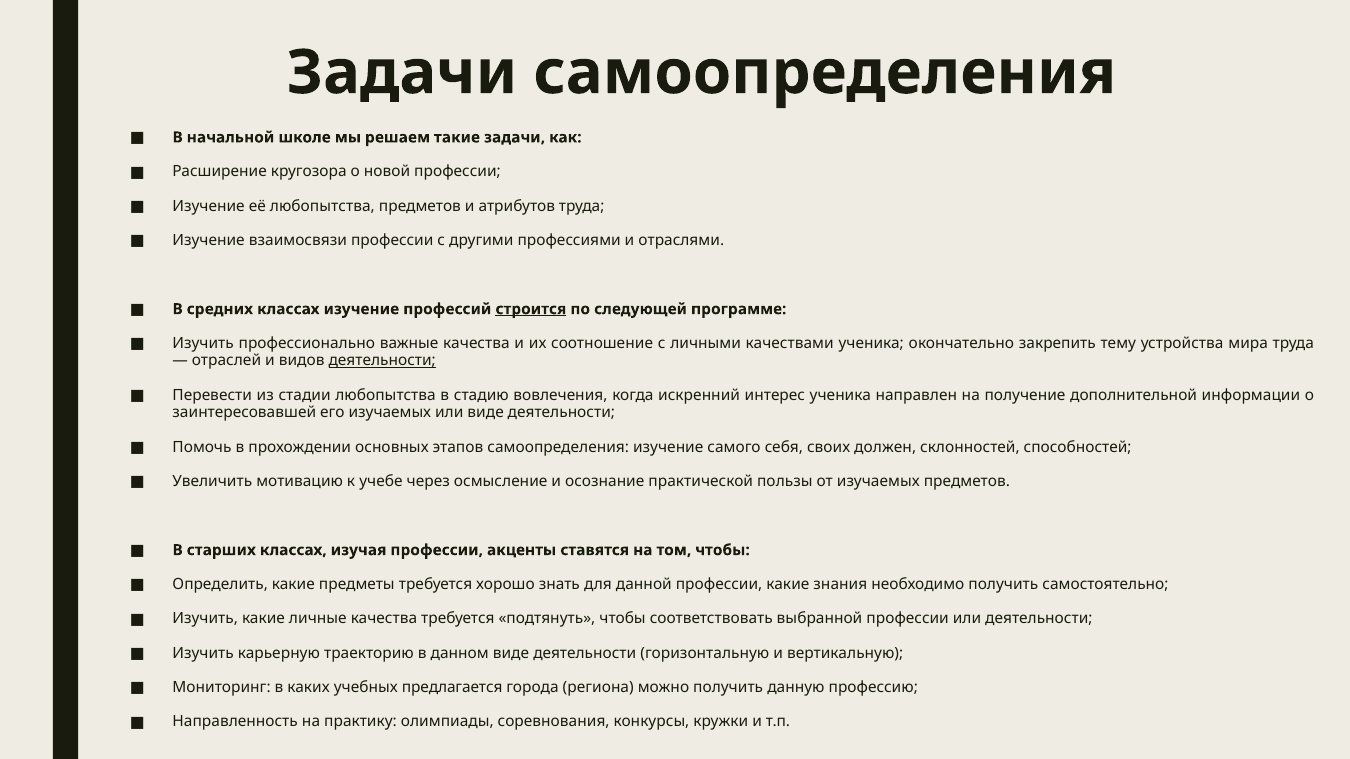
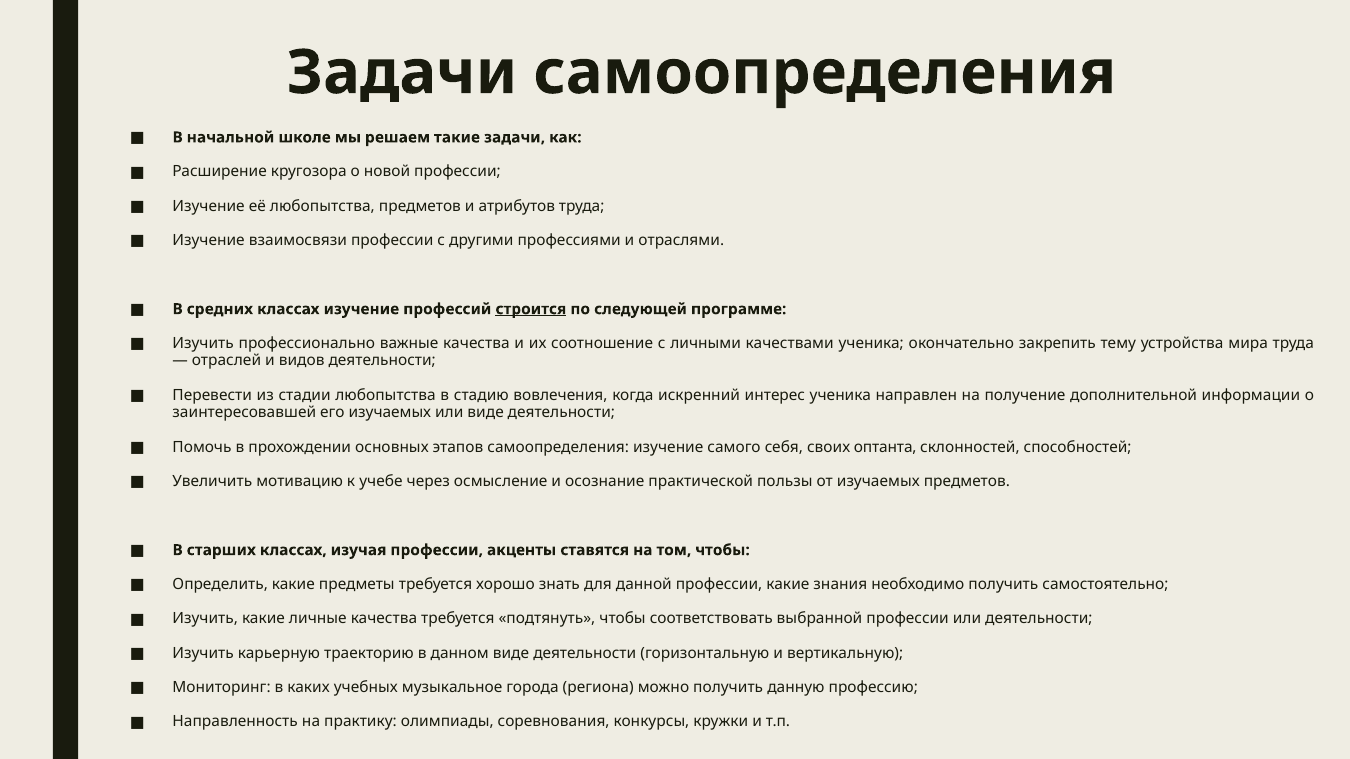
деятельности at (382, 361) underline: present -> none
должен: должен -> оптанта
предлагается: предлагается -> музыкальное
